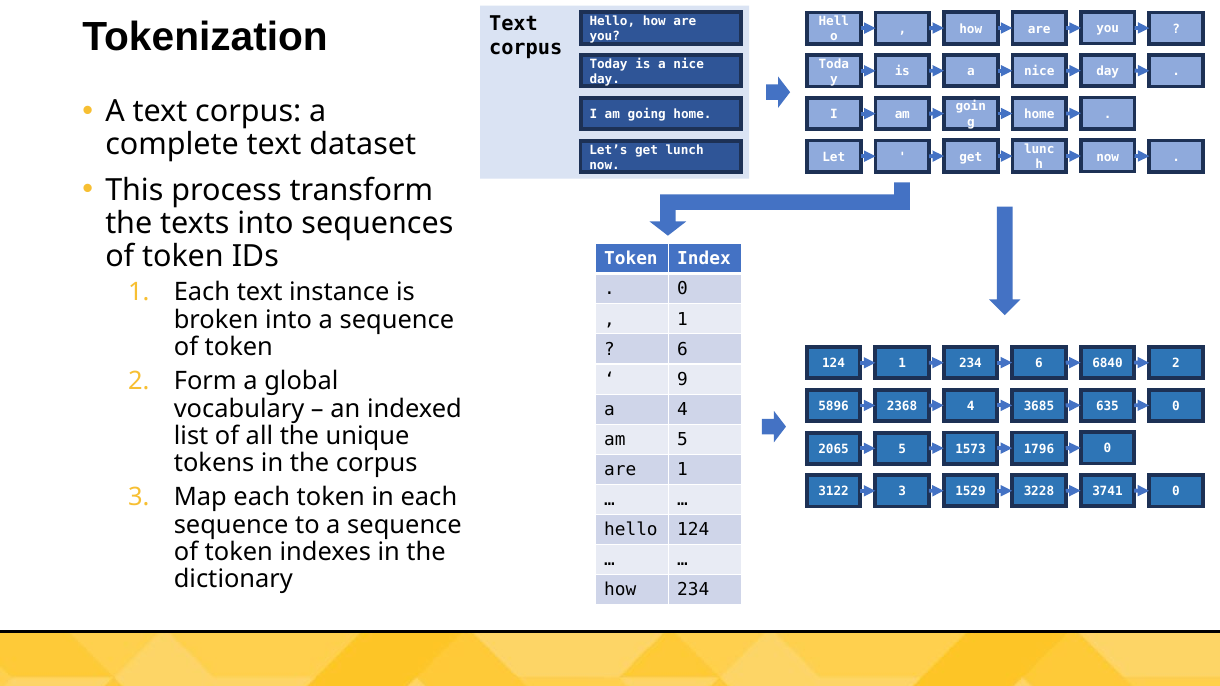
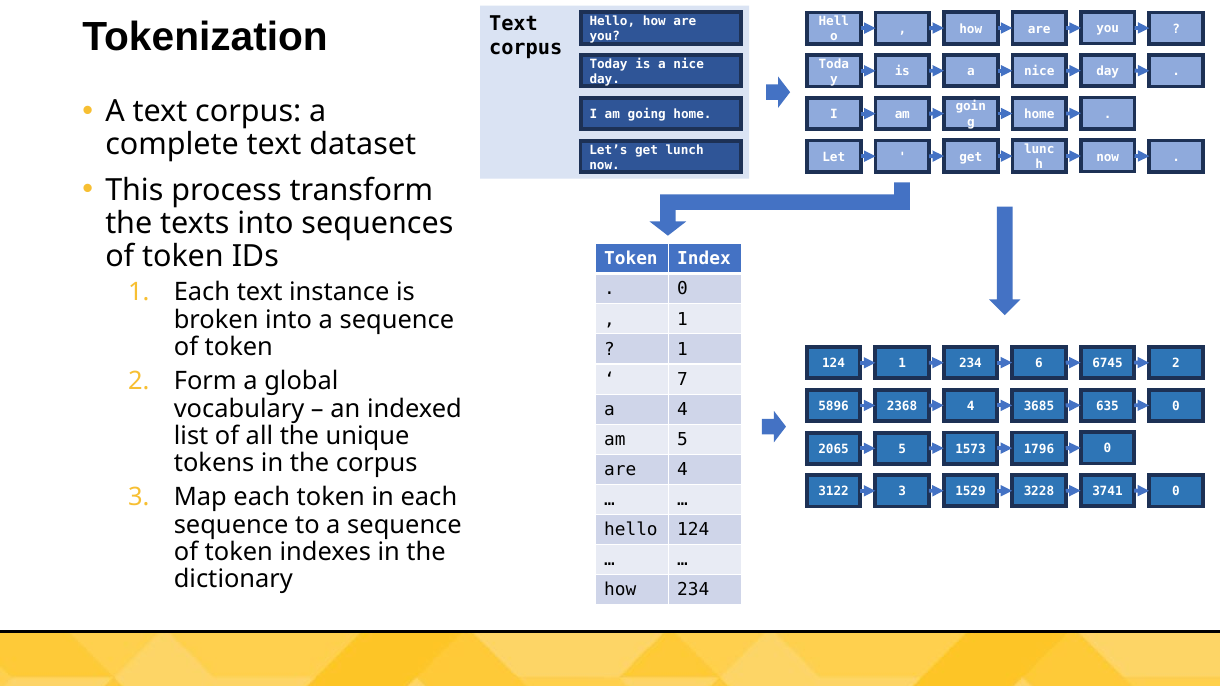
6 at (683, 349): 6 -> 1
6840: 6840 -> 6745
9: 9 -> 7
are 1: 1 -> 4
